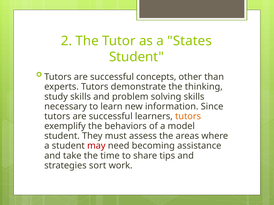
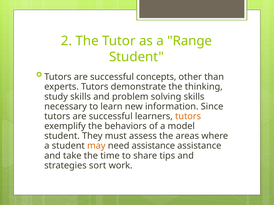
States: States -> Range
may colour: red -> orange
need becoming: becoming -> assistance
